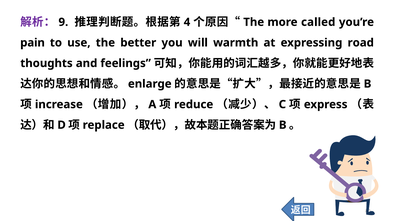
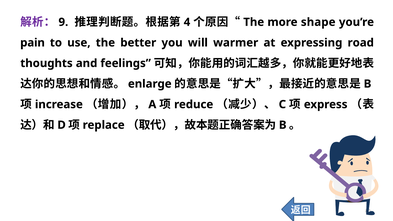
called: called -> shape
warmth: warmth -> warmer
